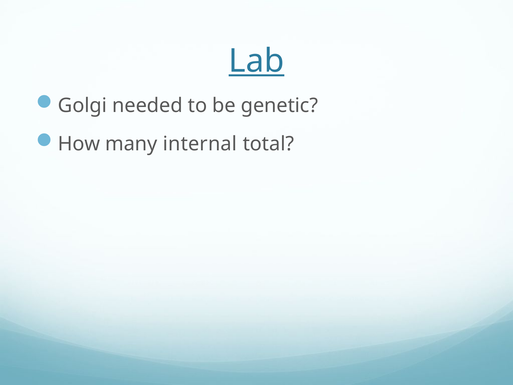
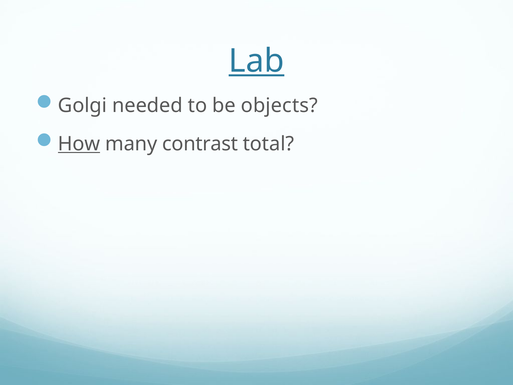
genetic: genetic -> objects
How underline: none -> present
internal: internal -> contrast
